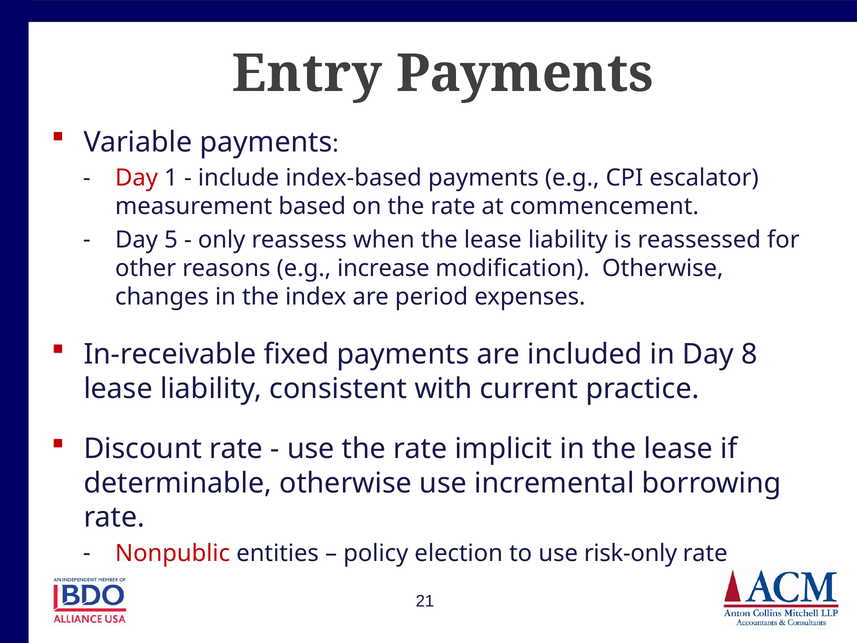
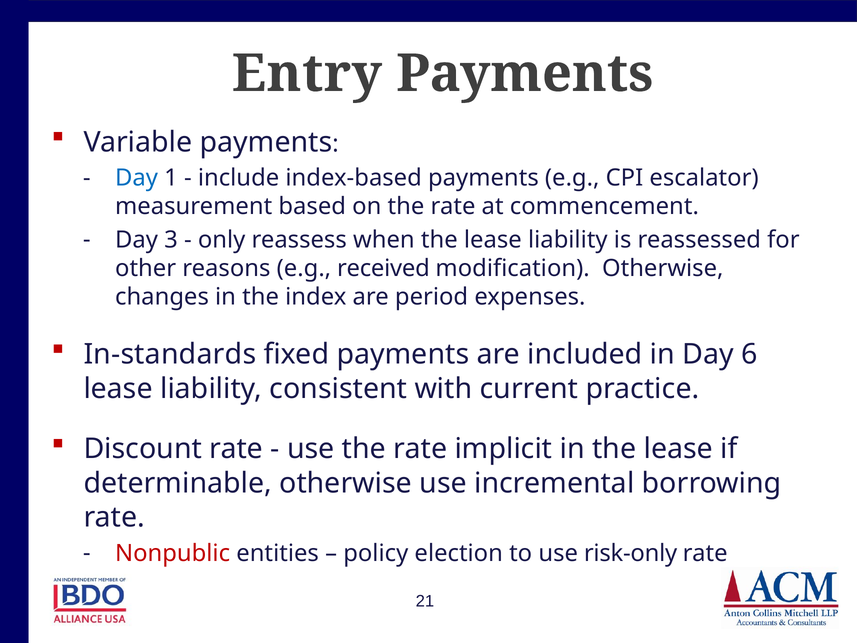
Day at (137, 178) colour: red -> blue
5: 5 -> 3
increase: increase -> received
In-receivable: In-receivable -> In-standards
8: 8 -> 6
